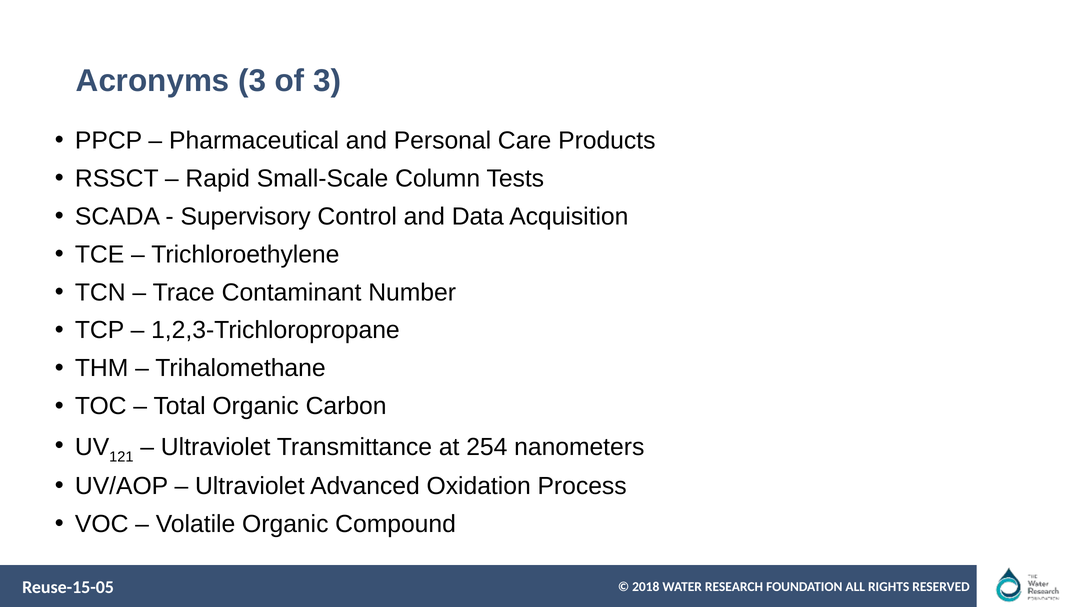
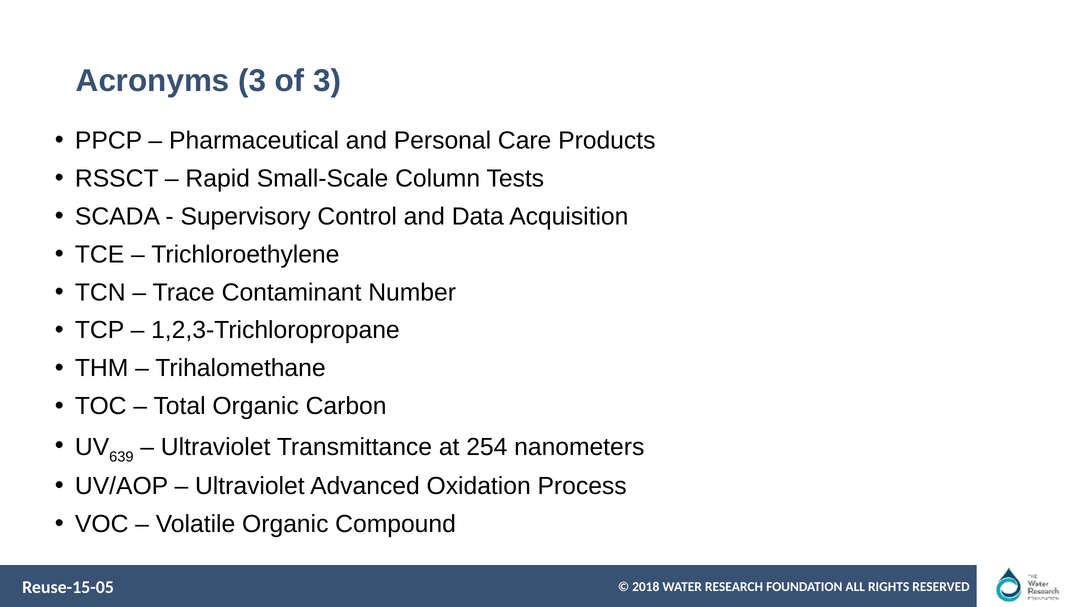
121: 121 -> 639
